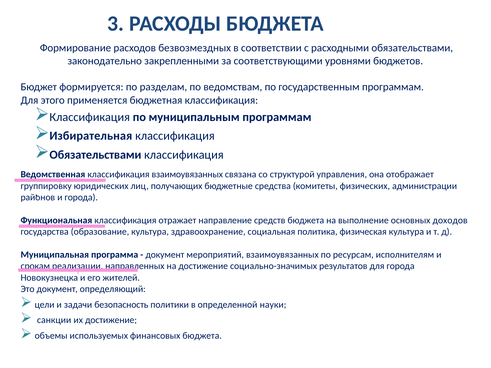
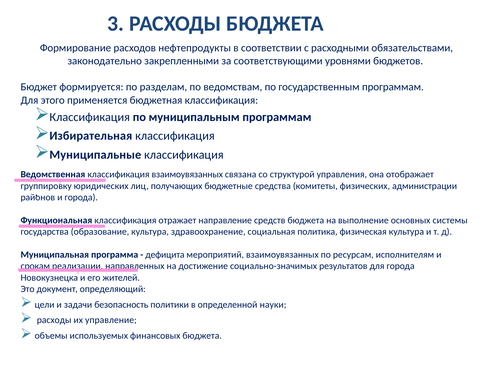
безвозмездных: безвозмездных -> нефтепродукты
Обязательствами at (95, 155): Обязательствами -> Муниципальные
доходов: доходов -> системы
документ at (165, 255): документ -> дефицита
санкции at (54, 320): санкции -> расходы
их достижение: достижение -> управление
